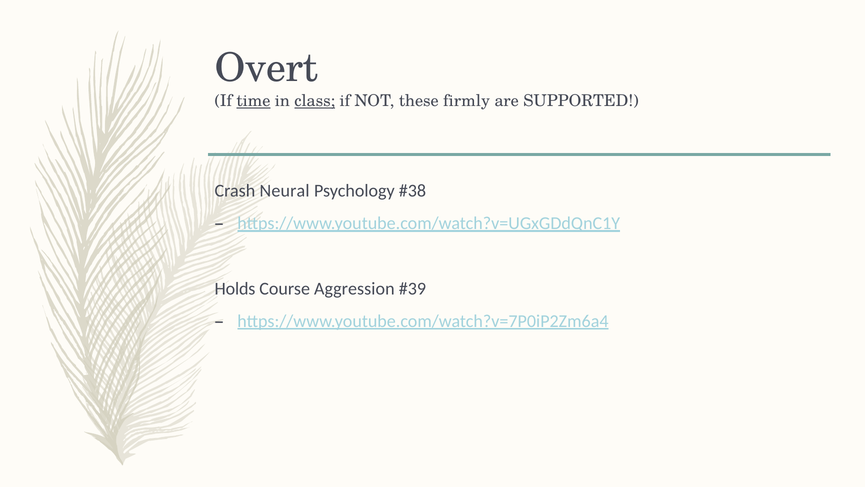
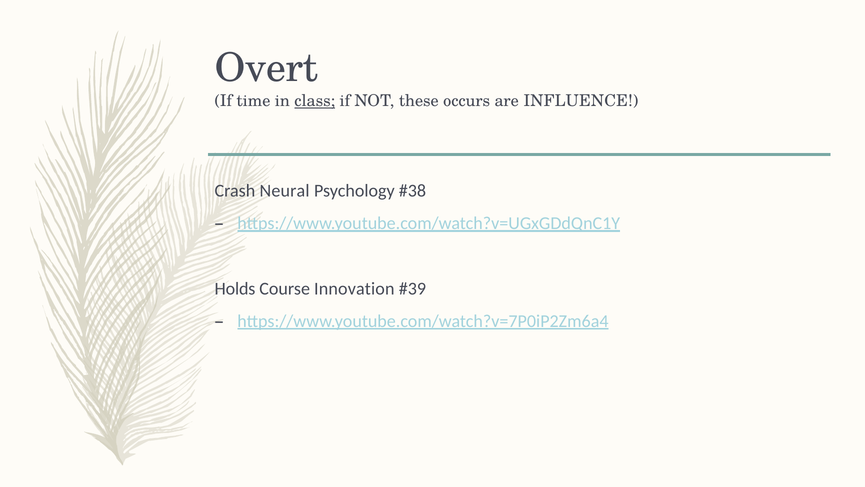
time underline: present -> none
firmly: firmly -> occurs
SUPPORTED: SUPPORTED -> INFLUENCE
Aggression: Aggression -> Innovation
